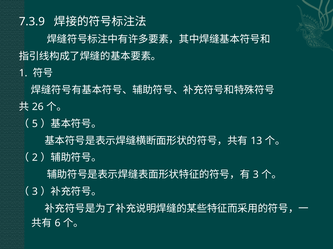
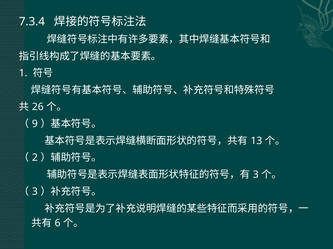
7.3.9: 7.3.9 -> 7.3.4
5: 5 -> 9
